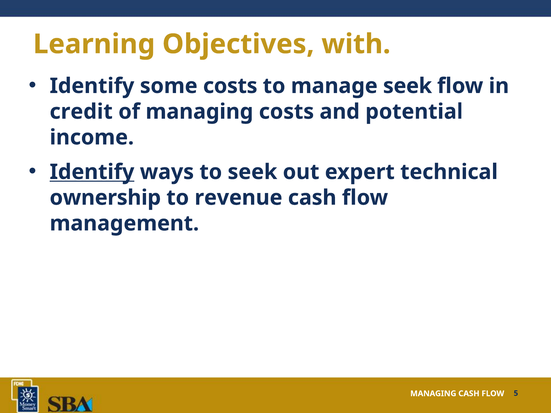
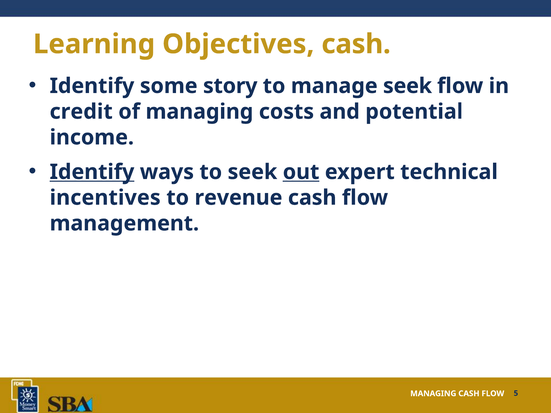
Objectives with: with -> cash
some costs: costs -> story
out underline: none -> present
ownership: ownership -> incentives
